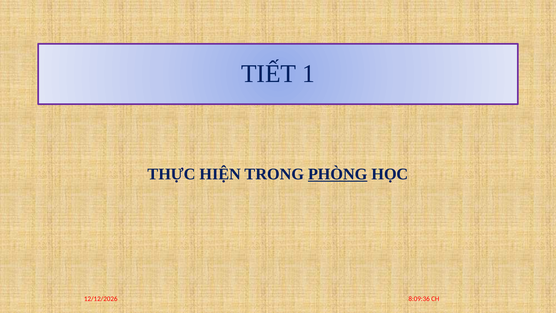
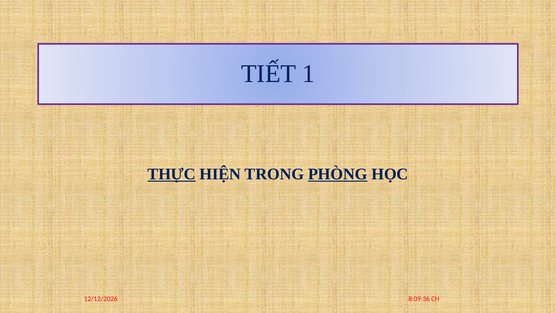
THỰC underline: none -> present
